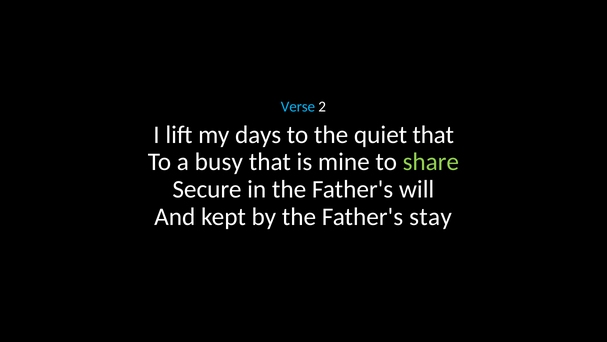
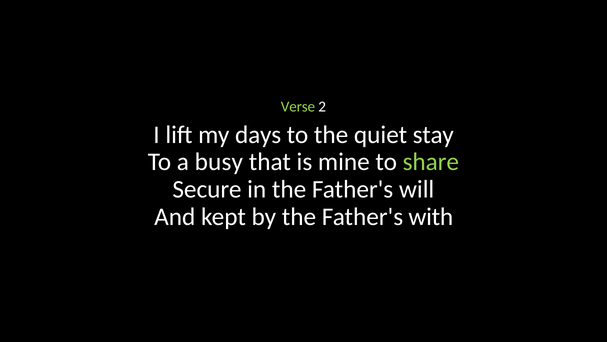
Verse colour: light blue -> light green
quiet that: that -> stay
stay: stay -> with
